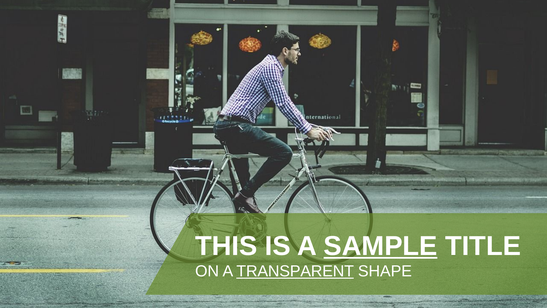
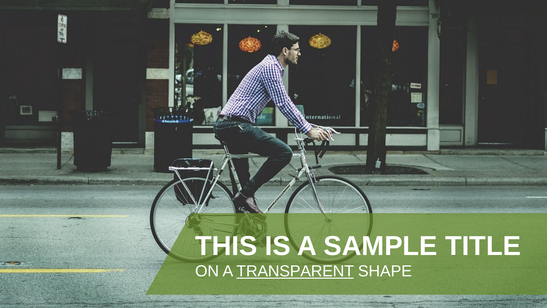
SAMPLE underline: present -> none
